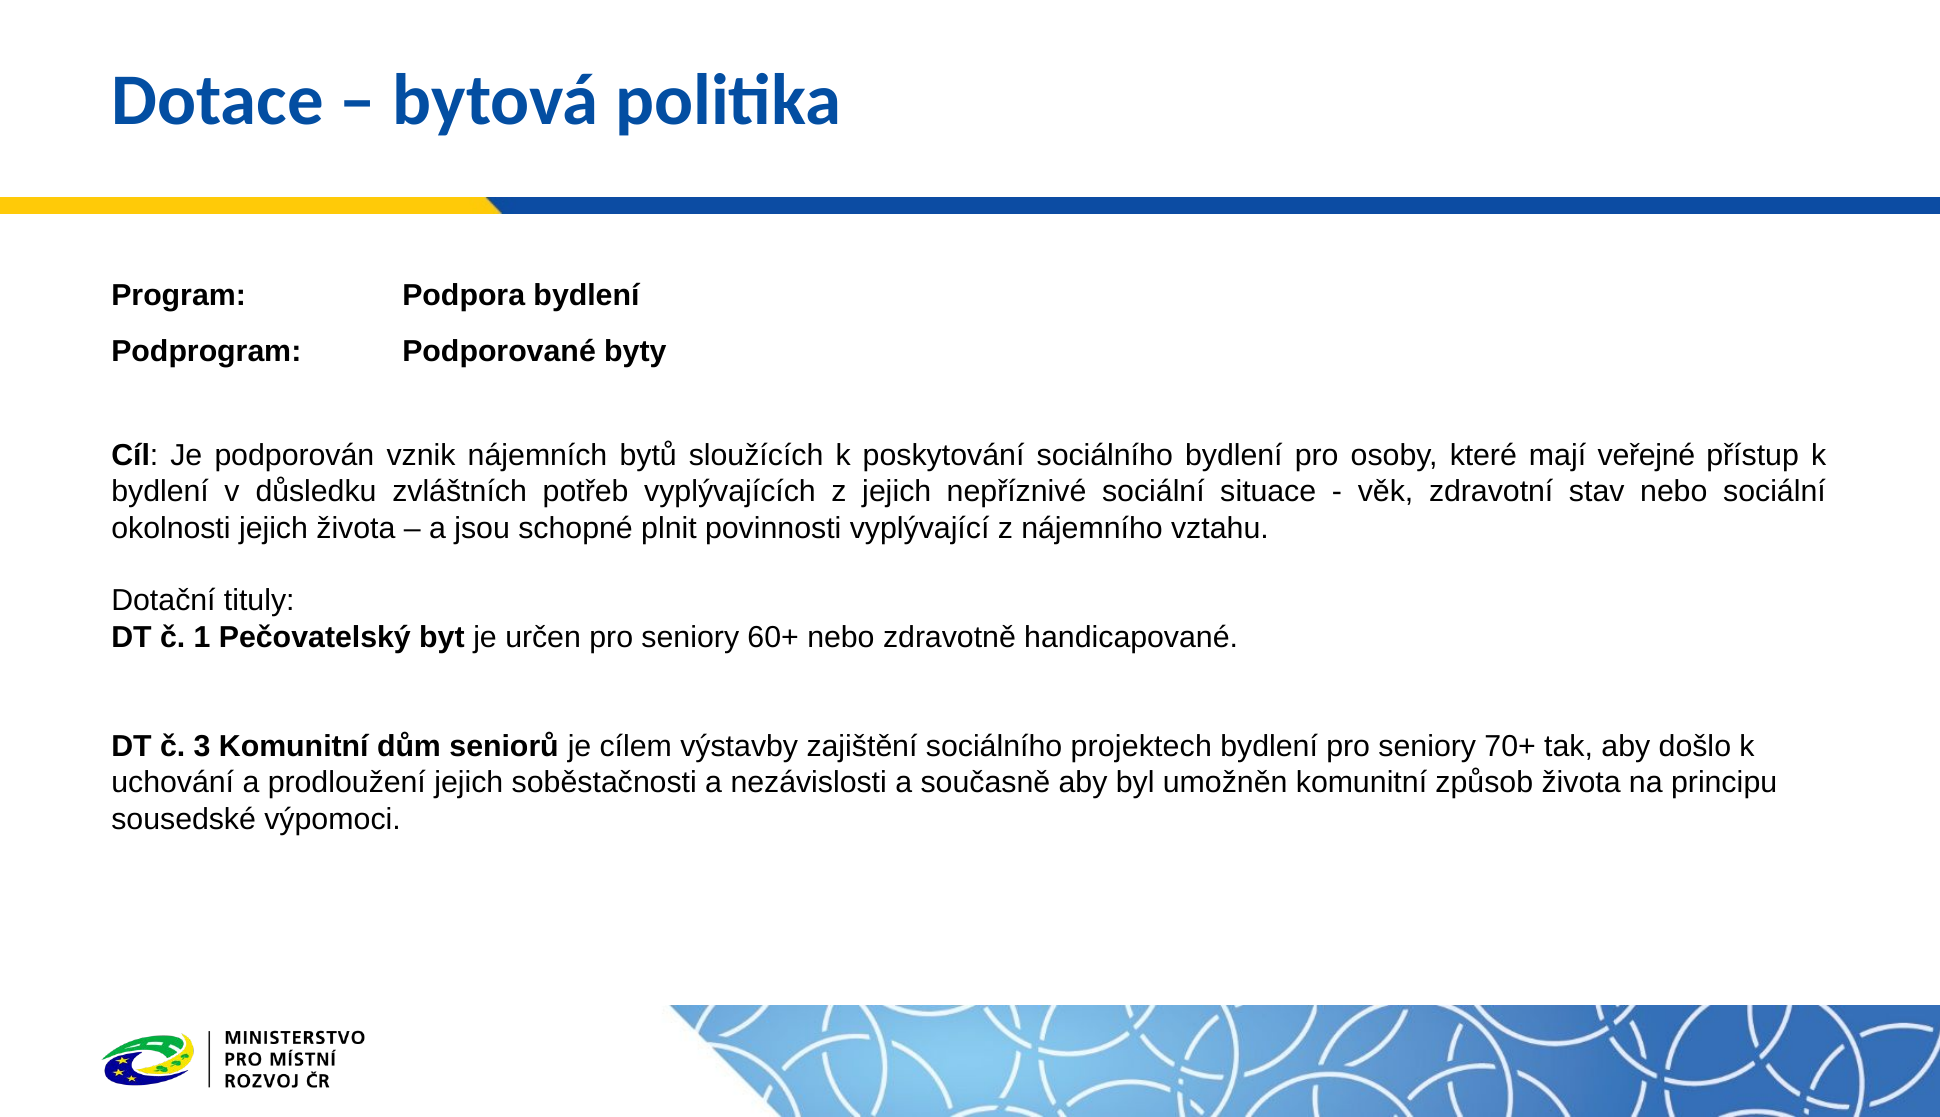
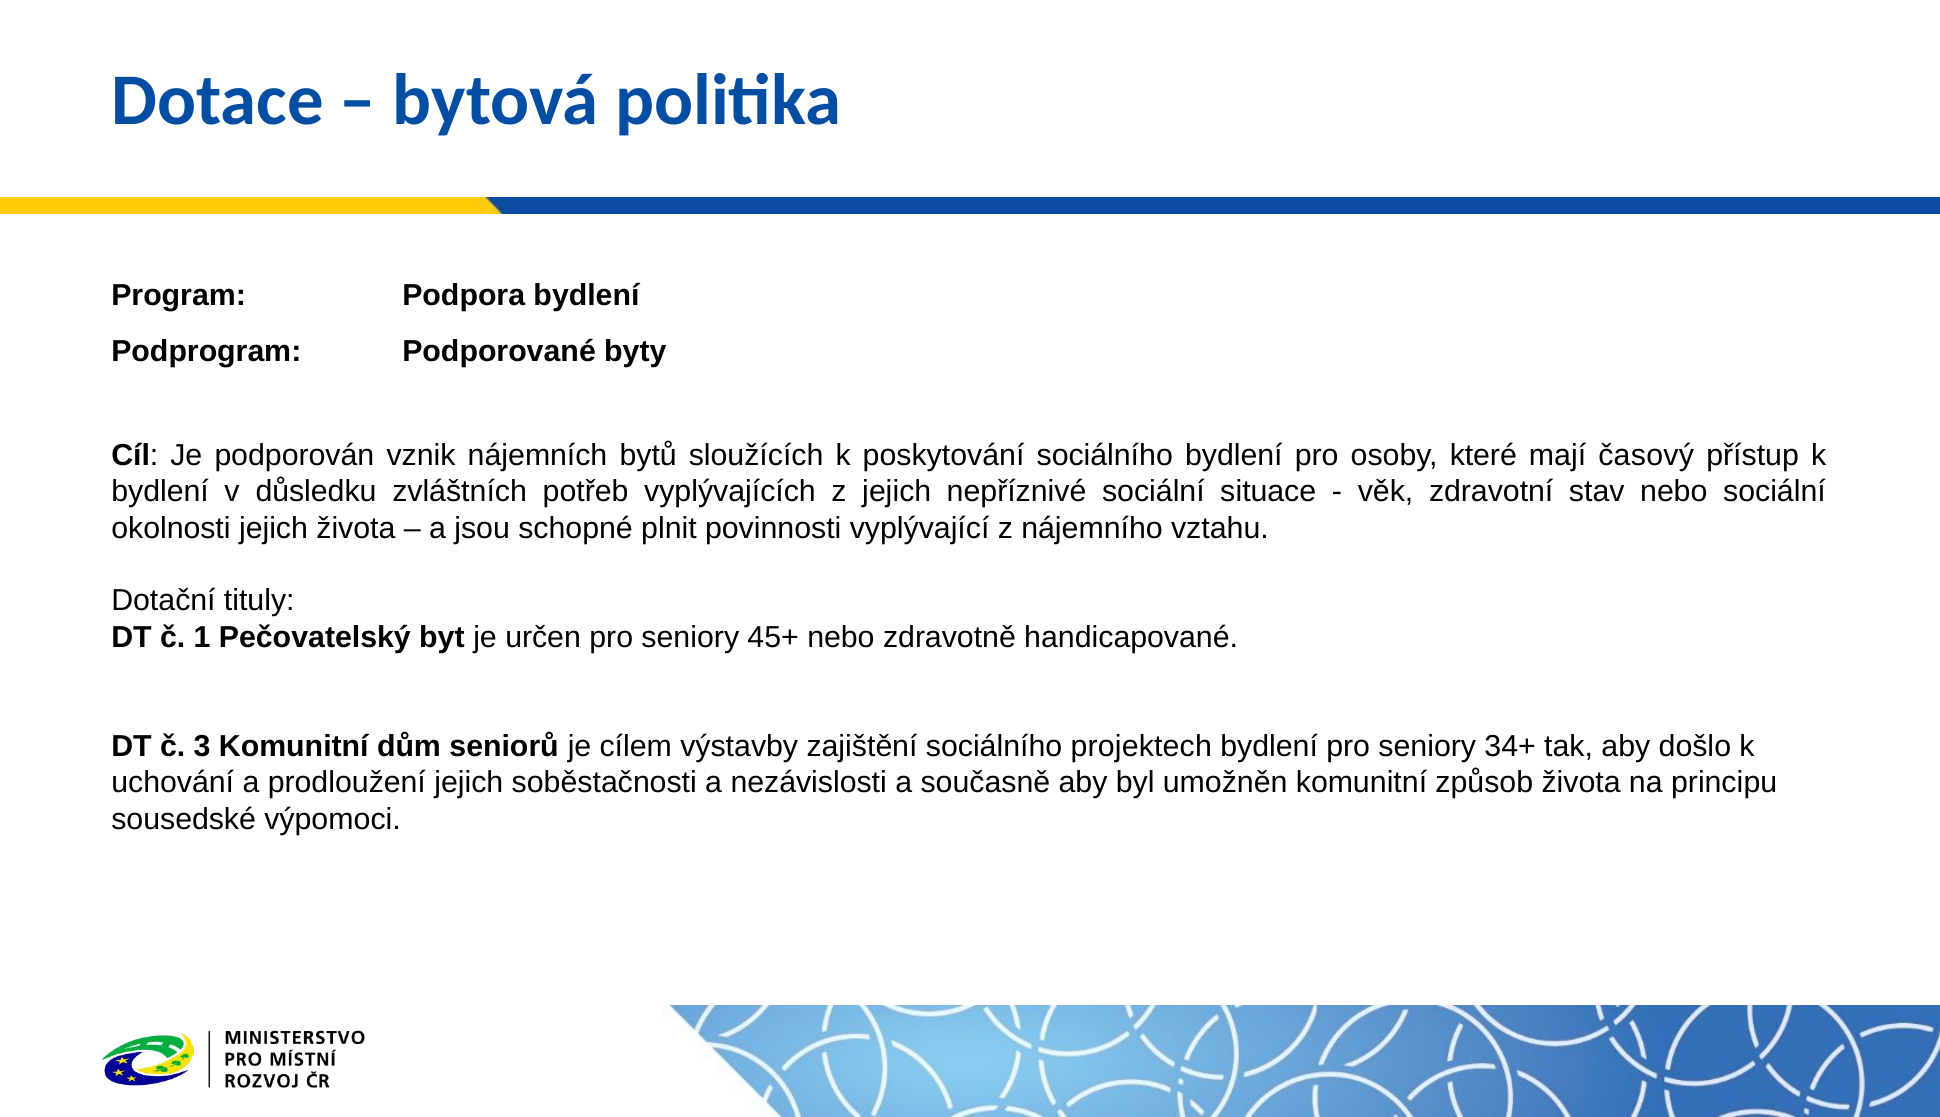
veřejné: veřejné -> časový
60+: 60+ -> 45+
70+: 70+ -> 34+
